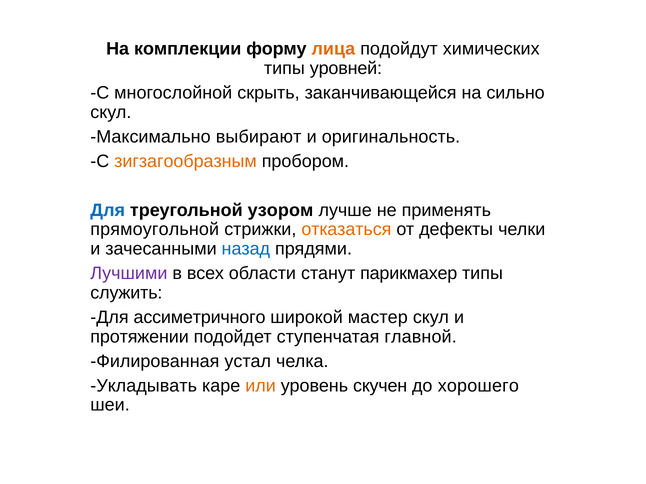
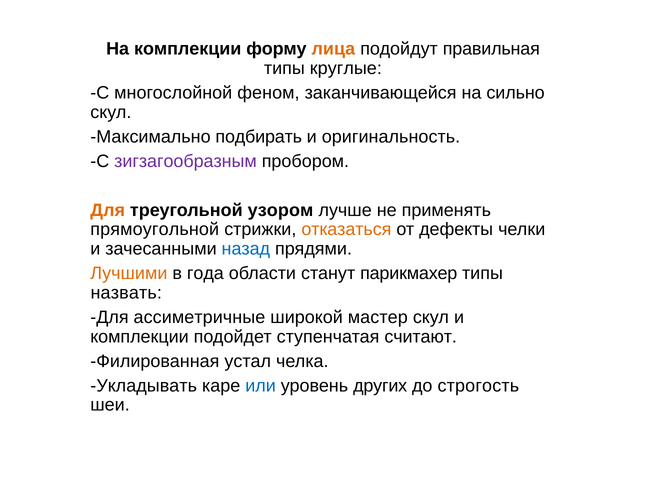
химических: химических -> правильная
уровней: уровней -> круглые
скрыть: скрыть -> феном
выбирают: выбирают -> подбирать
зигзагообразным colour: orange -> purple
Для at (108, 210) colour: blue -> orange
Лучшими colour: purple -> orange
всех: всех -> года
служить: служить -> назвать
ассиметричного: ассиметричного -> ассиметричные
протяжении at (140, 337): протяжении -> комплекции
главной: главной -> считают
или colour: orange -> blue
скучен: скучен -> других
хорошего: хорошего -> строгость
